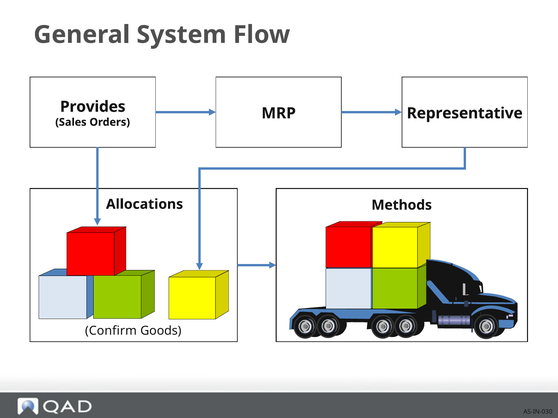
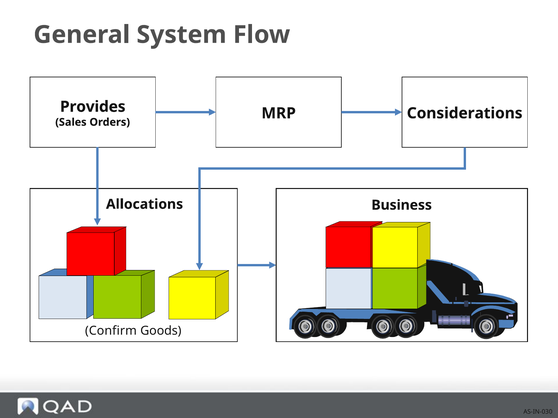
Representative: Representative -> Considerations
Methods: Methods -> Business
